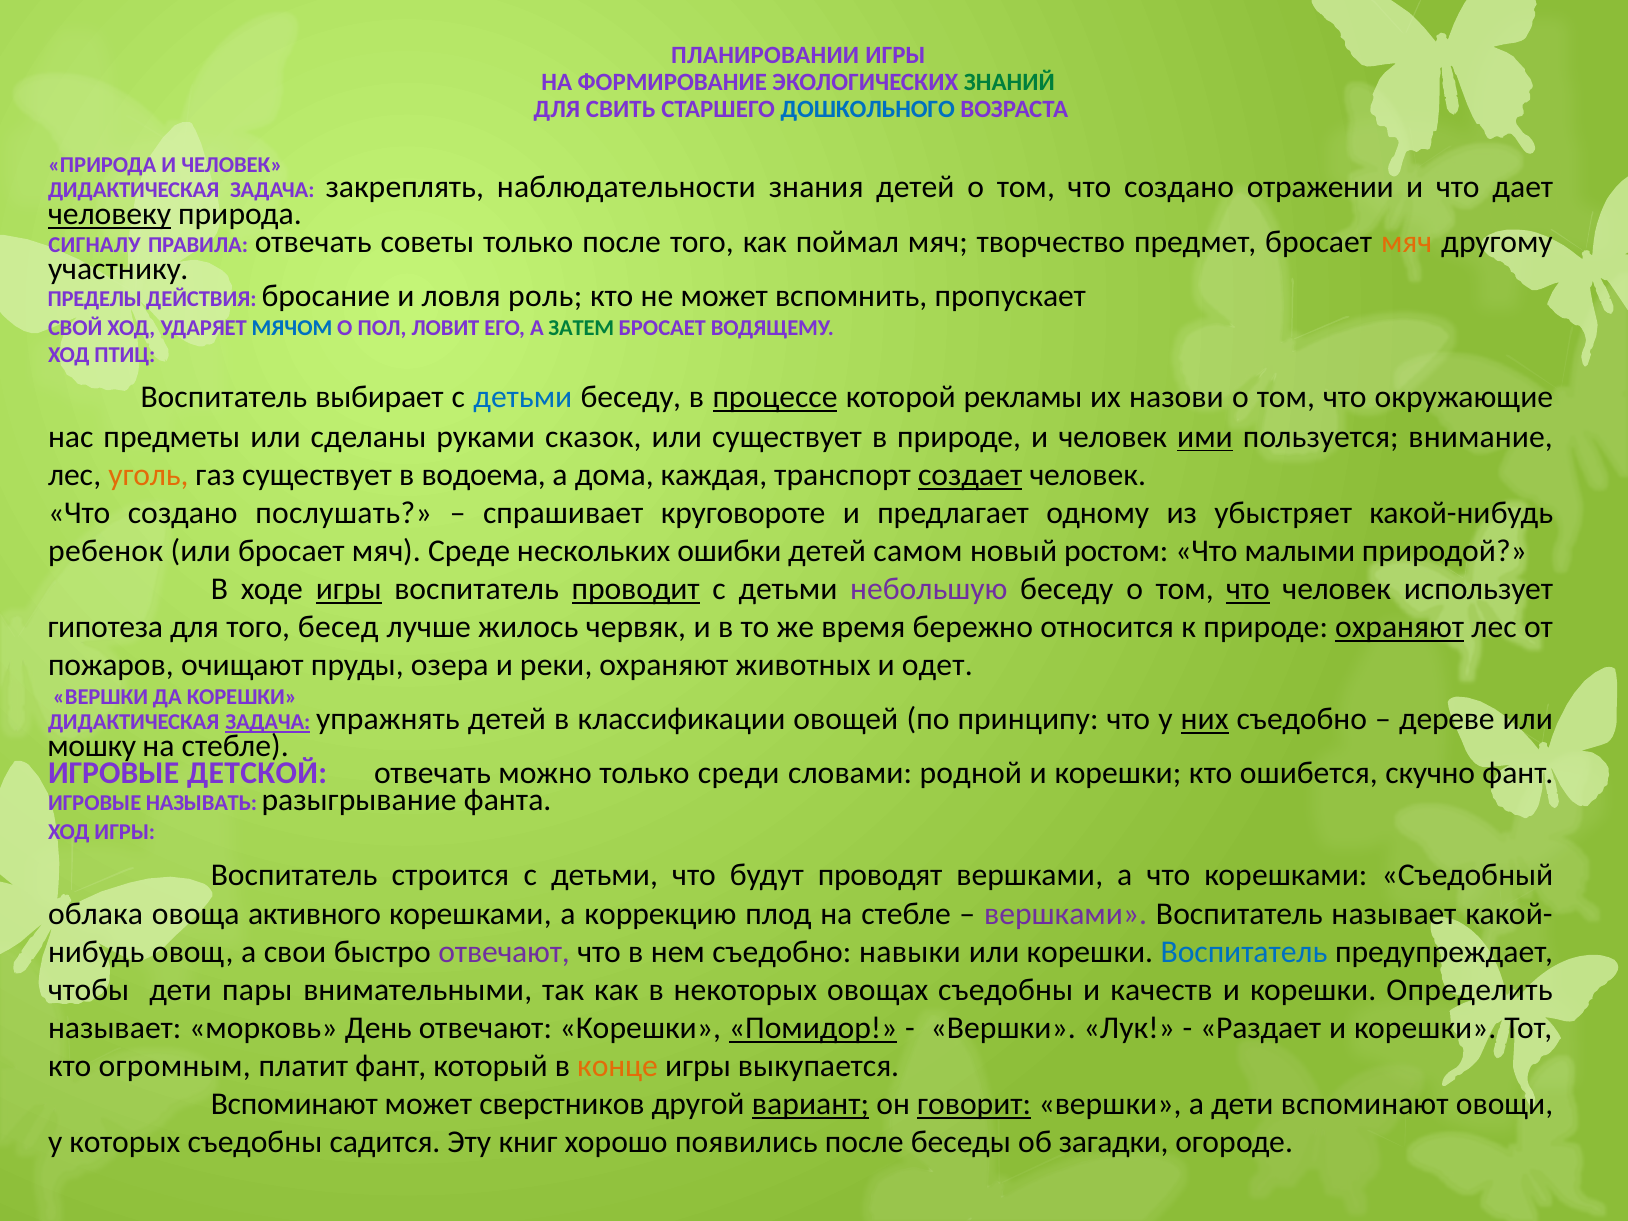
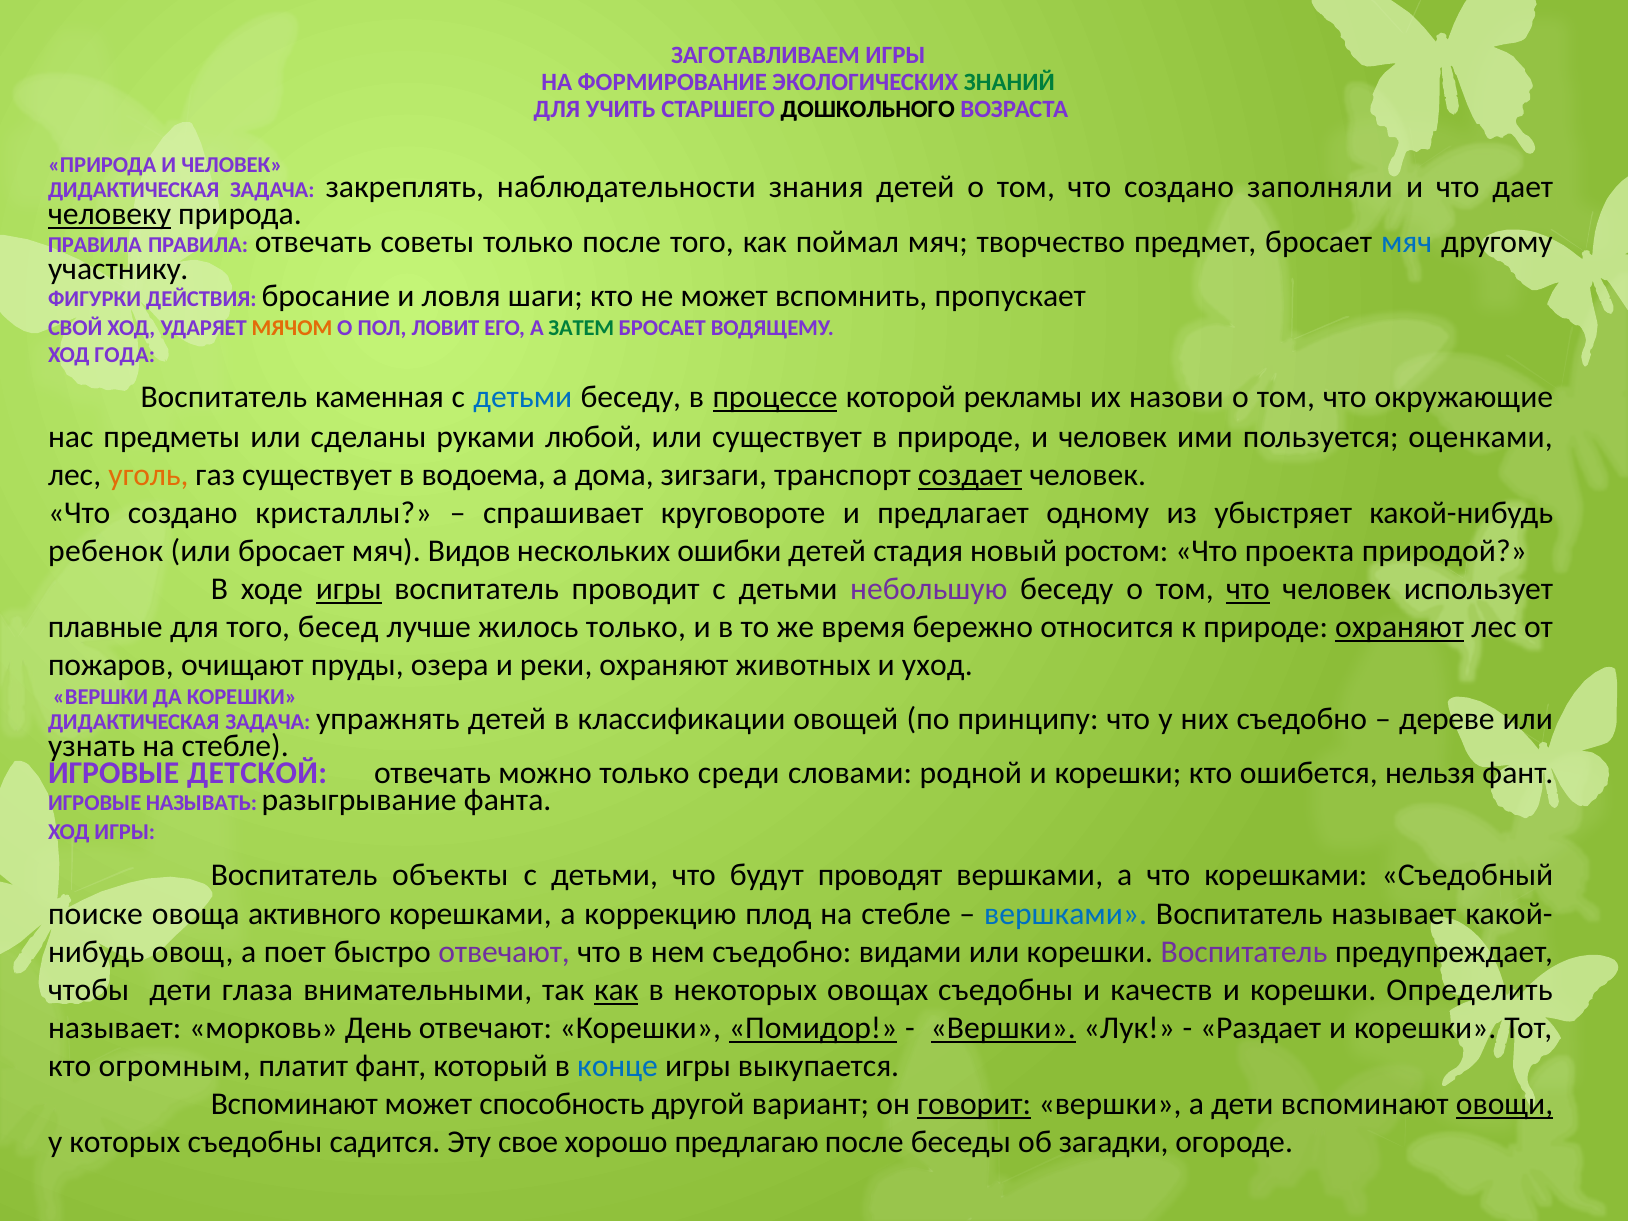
ПЛАНИРОВАНИИ: ПЛАНИРОВАНИИ -> ЗАГОТАВЛИВАЕМ
СВИТЬ: СВИТЬ -> УЧИТЬ
ДОШКОЛЬНОГО colour: blue -> black
отражении: отражении -> заполняли
СИГНАЛУ at (95, 245): СИГНАЛУ -> ПРАВИЛА
мяч at (1407, 242) colour: orange -> blue
ПРЕДЕЛЫ: ПРЕДЕЛЫ -> ФИГУРКИ
роль: роль -> шаги
МЯЧОМ colour: blue -> orange
ПТИЦ: ПТИЦ -> ГОДА
выбирает: выбирает -> каменная
сказок: сказок -> любой
ими underline: present -> none
внимание: внимание -> оценками
каждая: каждая -> зигзаги
послушать: послушать -> кристаллы
Среде: Среде -> Видов
самом: самом -> стадия
малыми: малыми -> проекта
проводит underline: present -> none
гипотеза: гипотеза -> плавные
жилось червяк: червяк -> только
одет: одет -> уход
ЗАДАЧА at (268, 722) underline: present -> none
них underline: present -> none
мошку: мошку -> узнать
скучно: скучно -> нельзя
строится: строится -> объекты
облака: облака -> поиске
вершками at (1066, 914) colour: purple -> blue
свои: свои -> поет
навыки: навыки -> видами
Воспитатель at (1244, 953) colour: blue -> purple
пары: пары -> глаза
как at (616, 991) underline: none -> present
Вершки at (1003, 1029) underline: none -> present
конце colour: orange -> blue
сверстников: сверстников -> способность
вариант underline: present -> none
овощи underline: none -> present
книг: книг -> свое
появились: появились -> предлагаю
